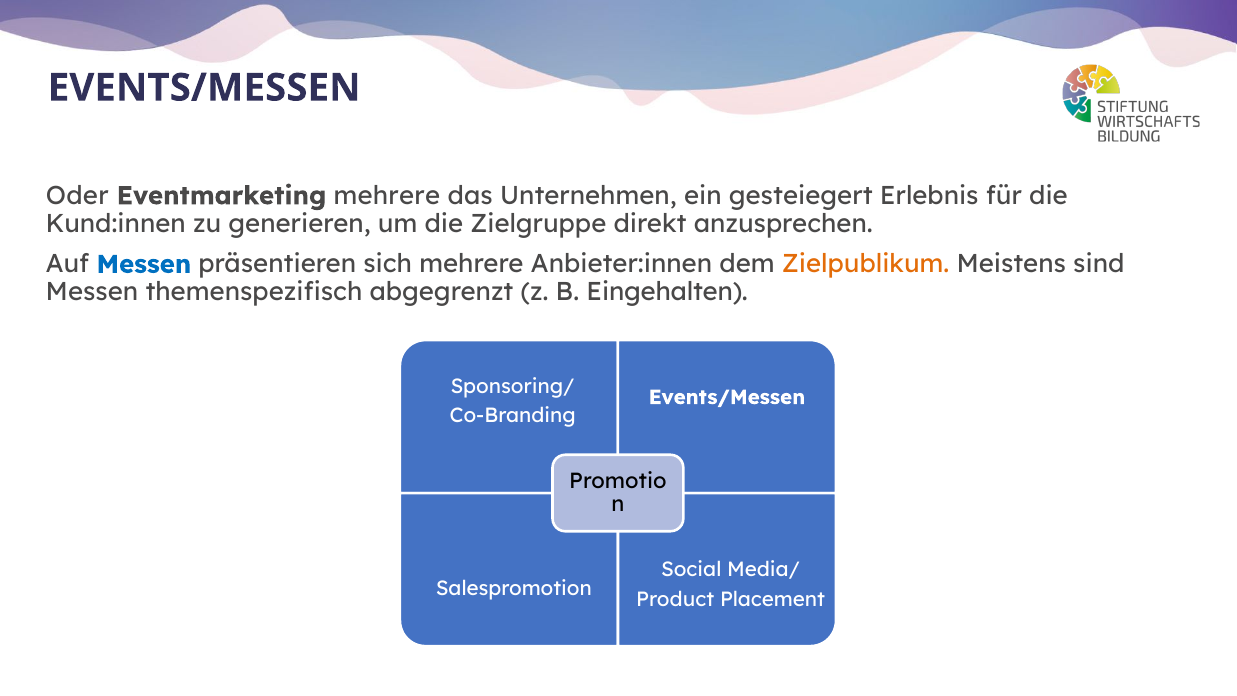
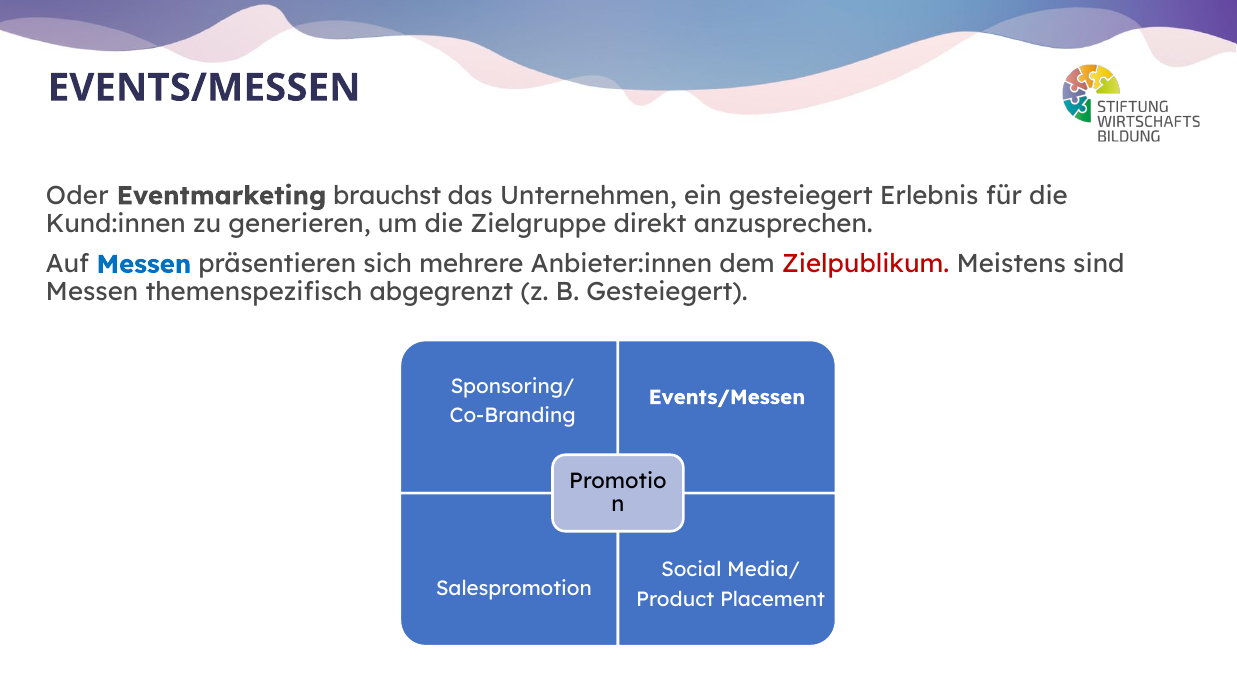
Eventmarketing mehrere: mehrere -> brauchst
Zielpublikum colour: orange -> red
B Eingehalten: Eingehalten -> Gesteiegert
